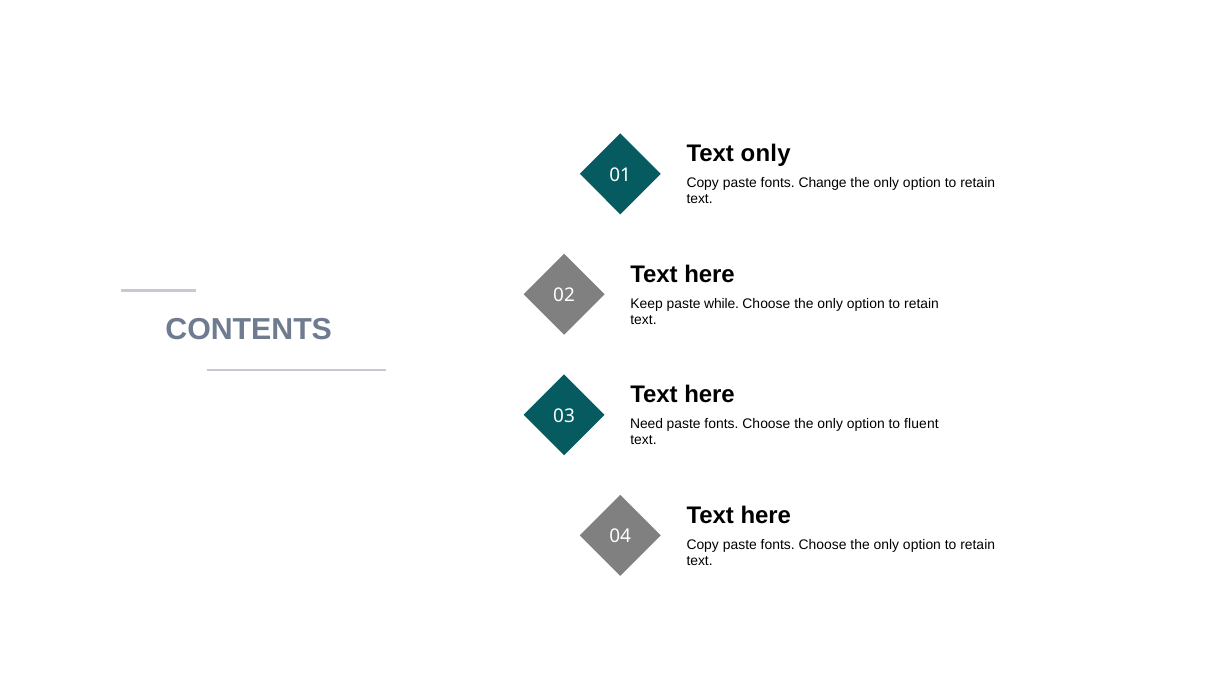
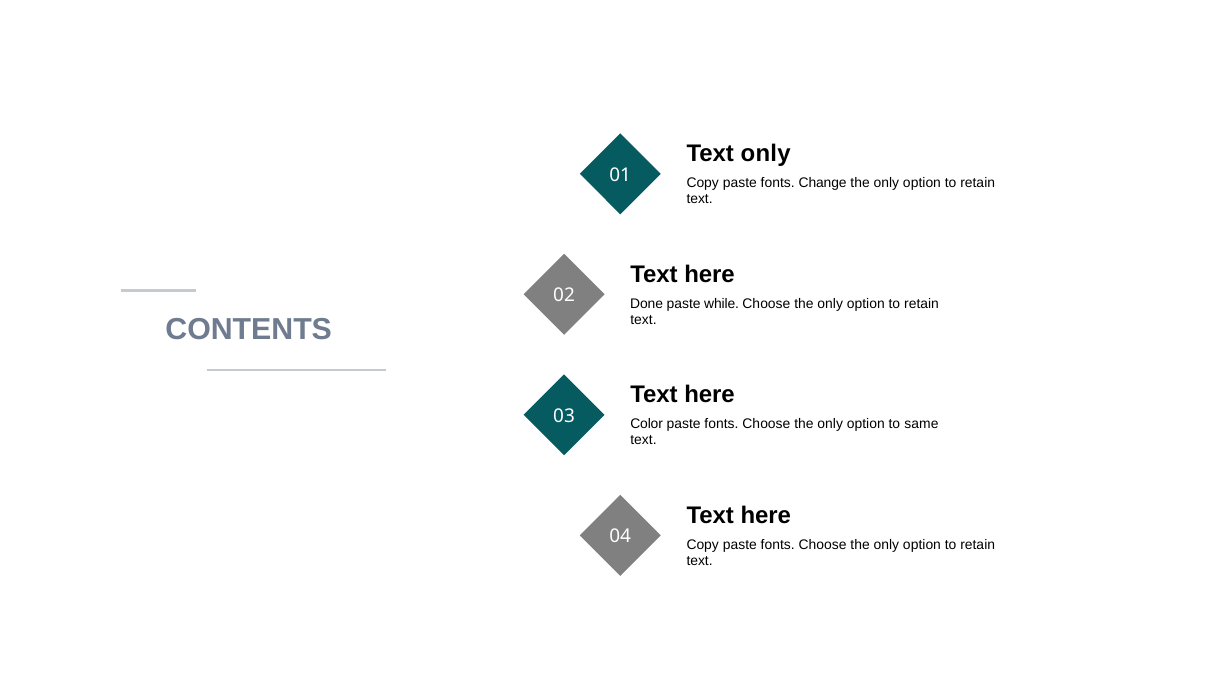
Keep: Keep -> Done
Need: Need -> Color
fluent: fluent -> same
